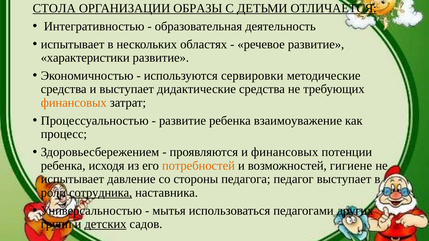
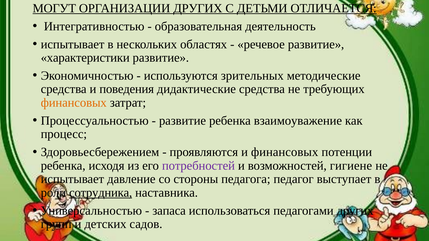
СТОЛА: СТОЛА -> МОГУТ
ОРГАНИЗАЦИИ ОБРАЗЫ: ОБРАЗЫ -> ДРУГИХ
сервировки: сервировки -> зрительных
и выступает: выступает -> поведения
потребностей colour: orange -> purple
мытья: мытья -> запаса
детских underline: present -> none
